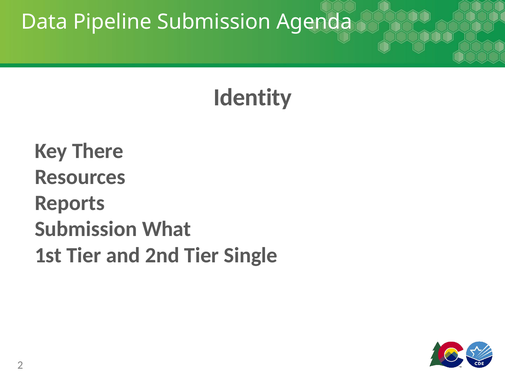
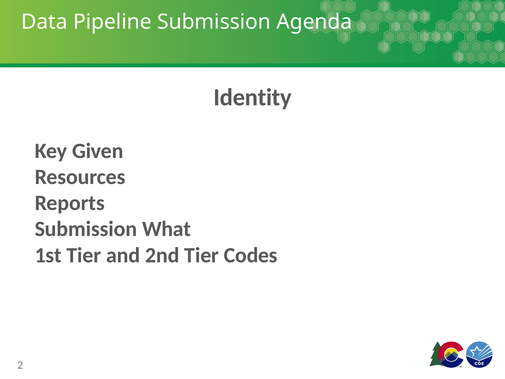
There: There -> Given
Single: Single -> Codes
